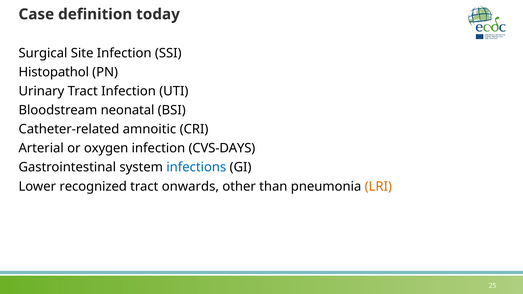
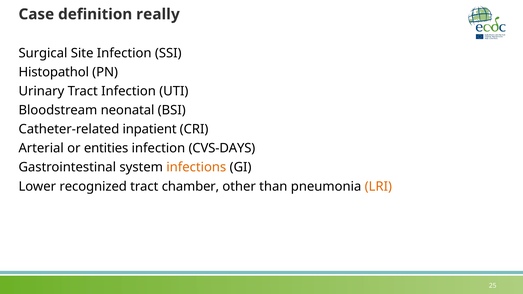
today: today -> really
amnoitic: amnoitic -> inpatient
oxygen: oxygen -> entities
infections colour: blue -> orange
onwards: onwards -> chamber
